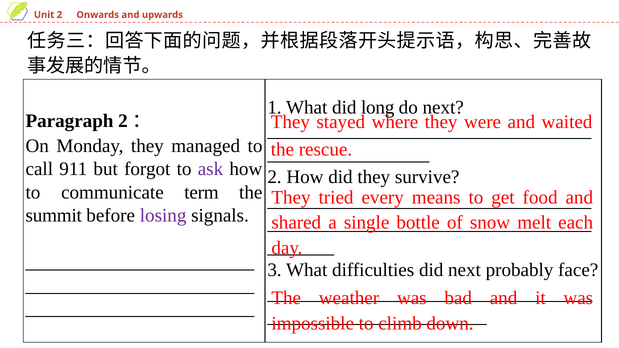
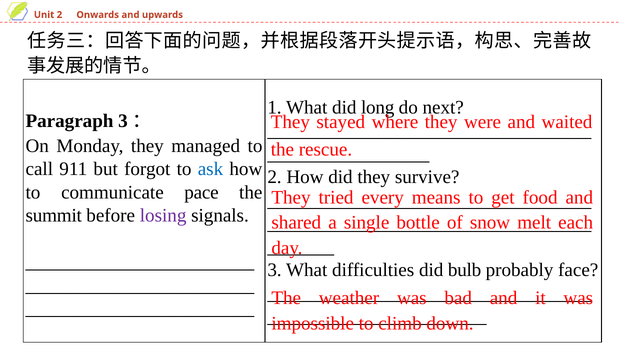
Paragraph 2: 2 -> 3
ask colour: purple -> blue
term: term -> pace
did next: next -> bulb
